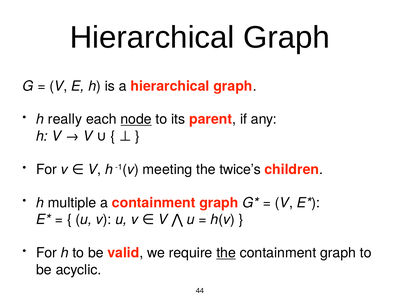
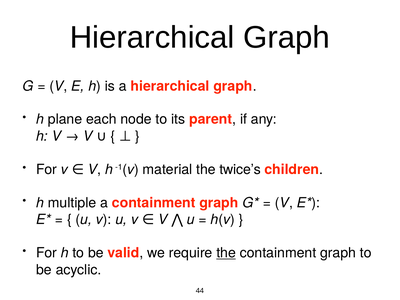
really: really -> plane
node underline: present -> none
meeting: meeting -> material
